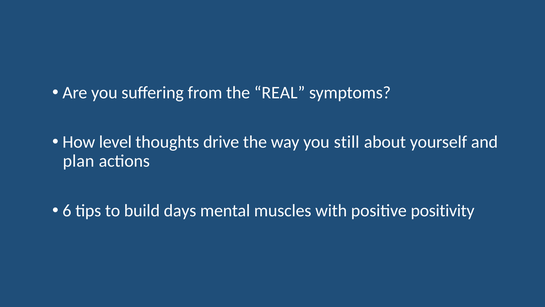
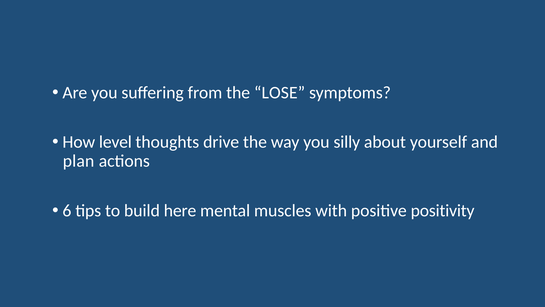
REAL: REAL -> LOSE
still: still -> silly
days: days -> here
